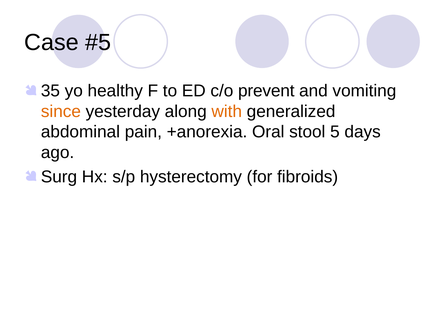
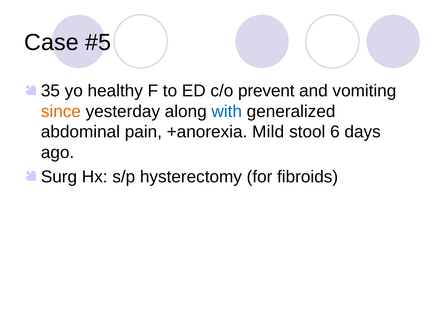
with colour: orange -> blue
Oral: Oral -> Mild
5: 5 -> 6
